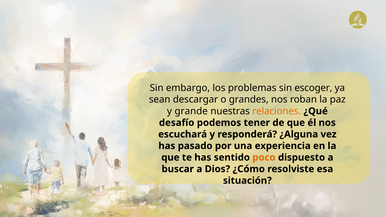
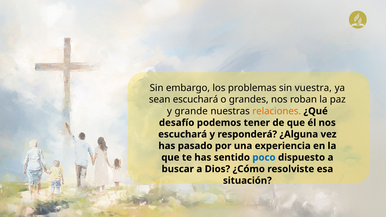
escoger: escoger -> vuestra
sean descargar: descargar -> escuchará
poco colour: orange -> blue
